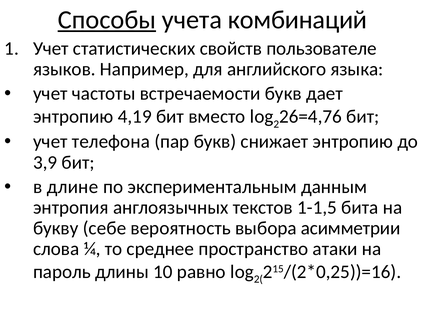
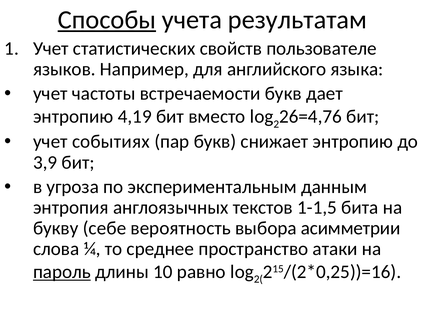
комбинаций: комбинаций -> результатам
телефона: телефона -> событиях
длине: длине -> угроза
пароль underline: none -> present
